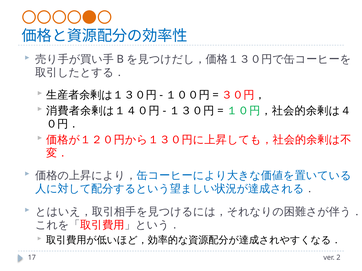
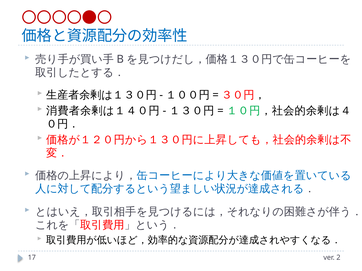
〇〇〇〇●〇 colour: orange -> red
